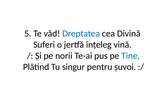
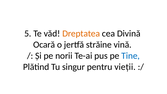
Dreptatea colour: blue -> orange
Suferi: Suferi -> Ocară
înțeleg: înțeleg -> străine
șuvoi: șuvoi -> vieții
